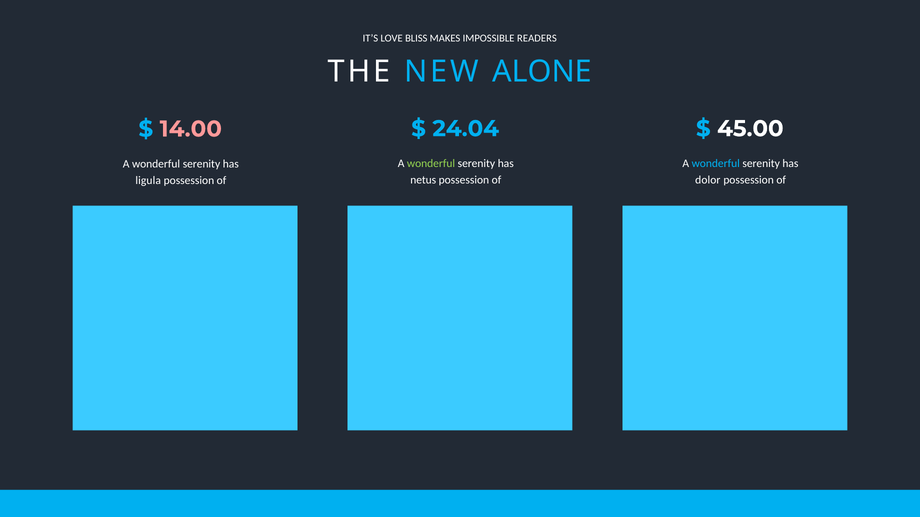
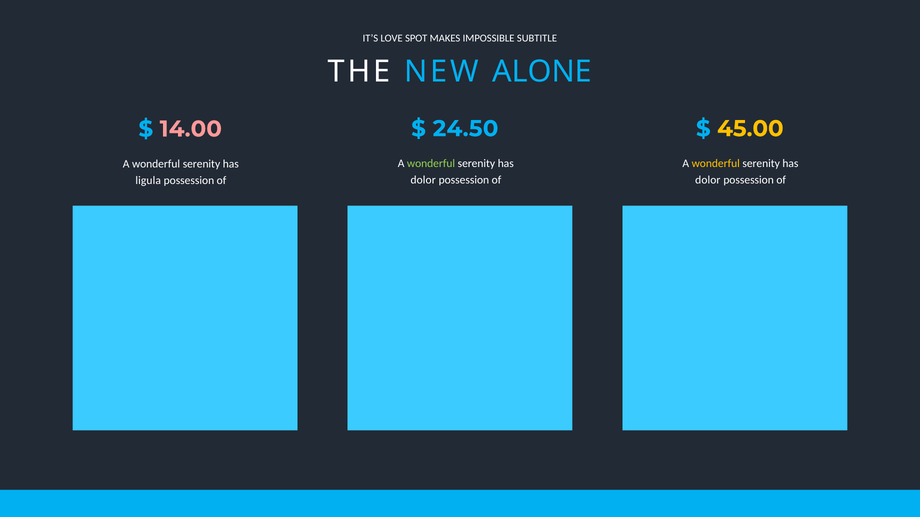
BLISS: BLISS -> SPOT
READERS: READERS -> SUBTITLE
24.04: 24.04 -> 24.50
45.00 colour: white -> yellow
wonderful at (716, 164) colour: light blue -> yellow
netus at (423, 180): netus -> dolor
